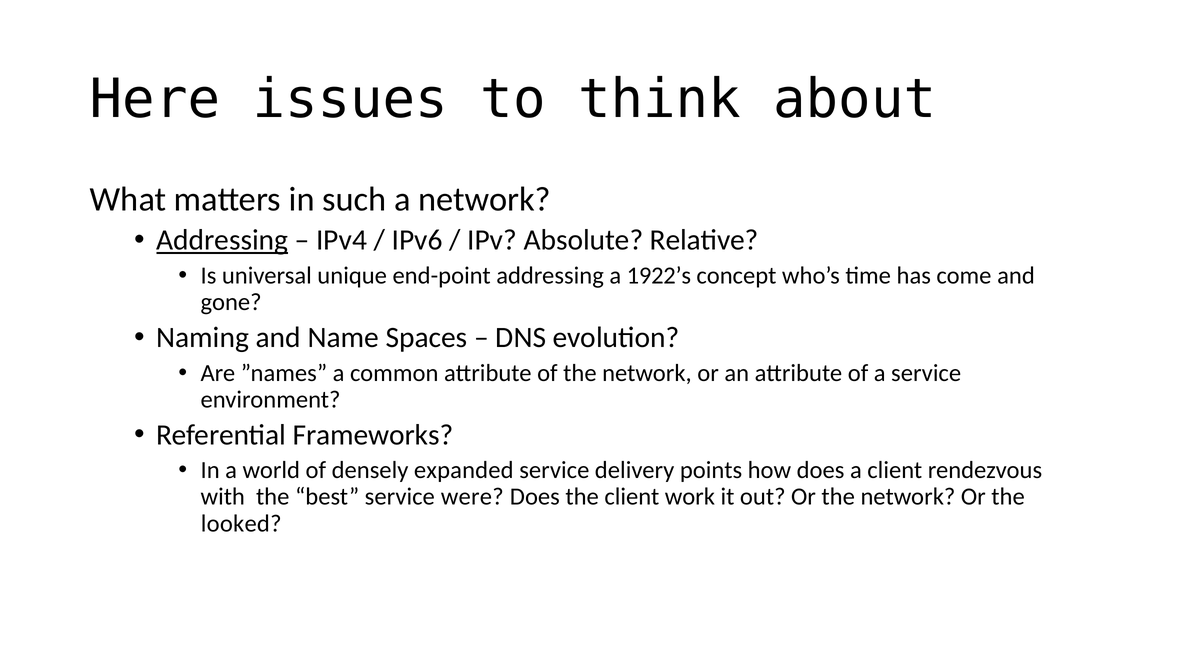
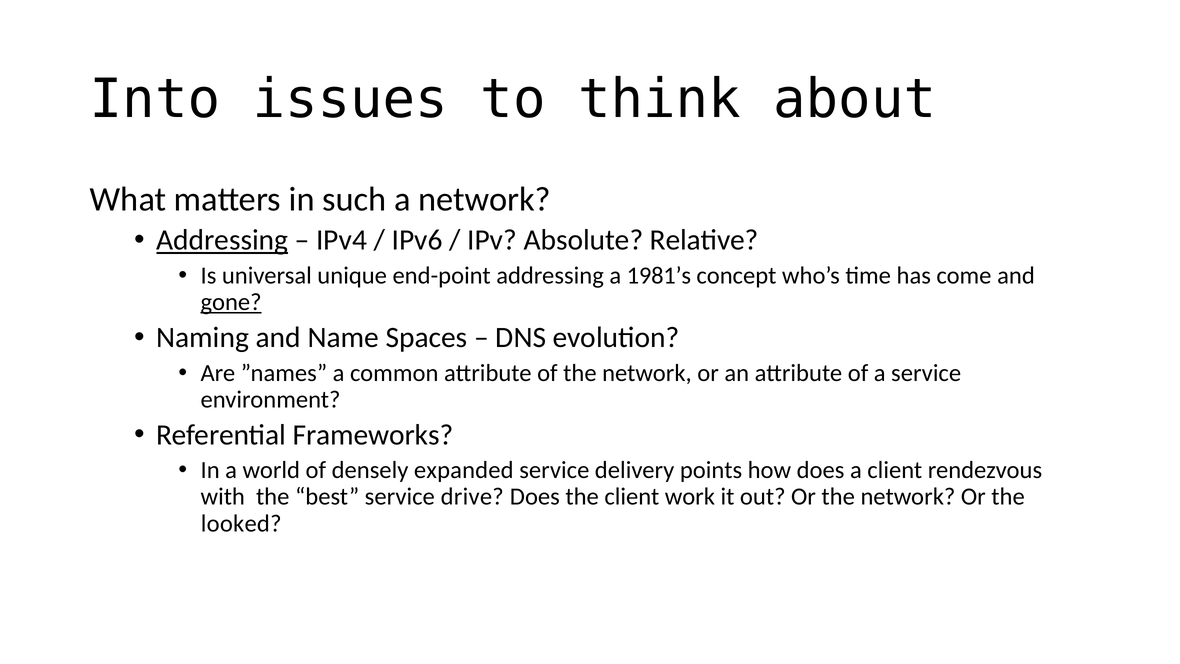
Here: Here -> Into
1922’s: 1922’s -> 1981’s
gone underline: none -> present
were: were -> drive
